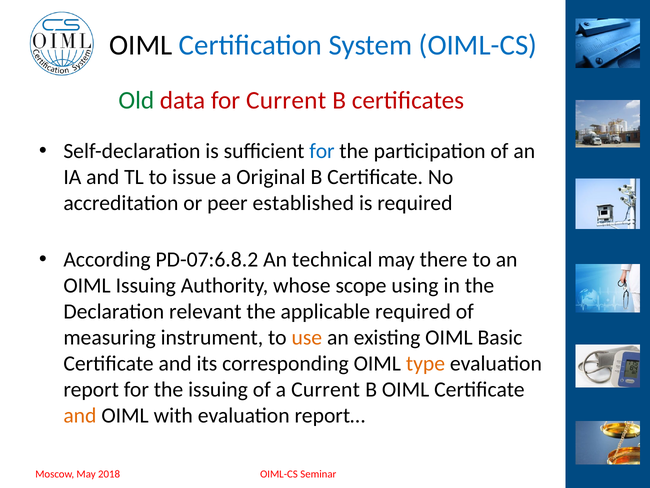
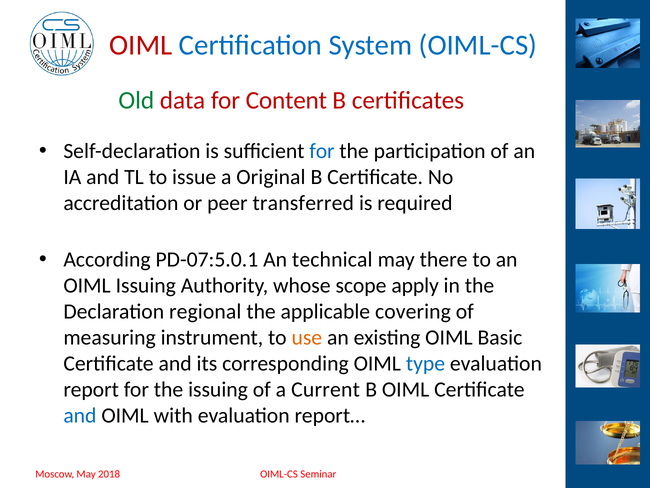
OIML at (141, 45) colour: black -> red
for Current: Current -> Content
established: established -> transferred
PD-07:6.8.2: PD-07:6.8.2 -> PD-07:5.0.1
using: using -> apply
relevant: relevant -> regional
applicable required: required -> covering
type colour: orange -> blue
and at (80, 415) colour: orange -> blue
